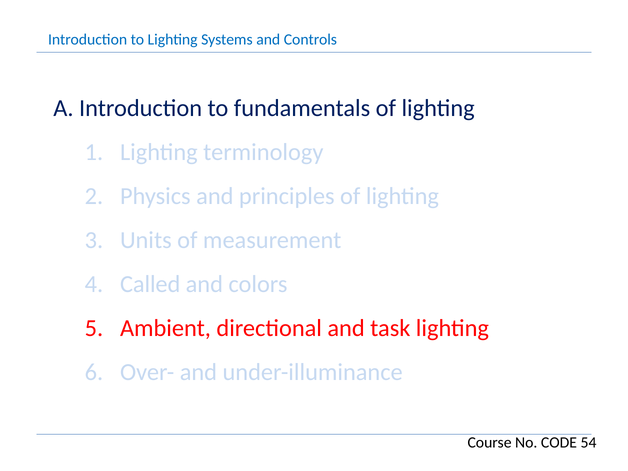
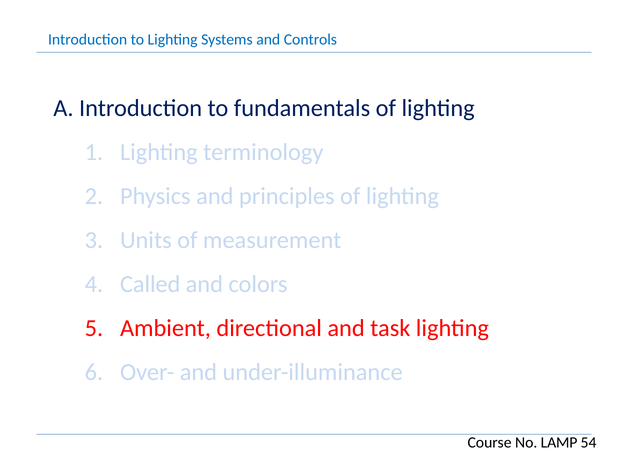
CODE: CODE -> LAMP
